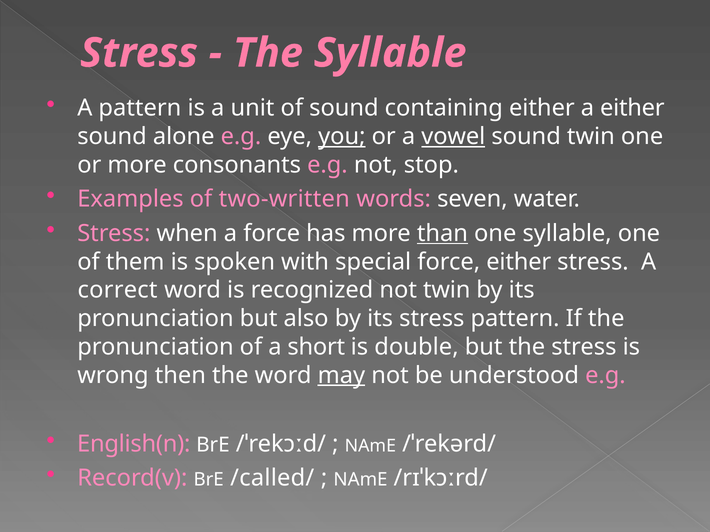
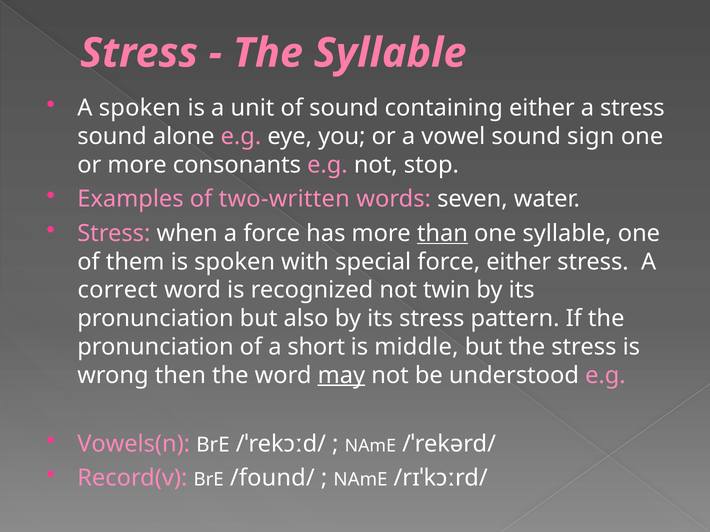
A pattern: pattern -> spoken
a either: either -> stress
you underline: present -> none
vowel underline: present -> none
sound twin: twin -> sign
double: double -> middle
English(n: English(n -> Vowels(n
/called/: /called/ -> /found/
